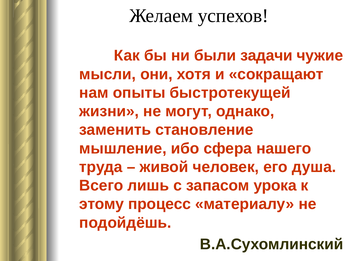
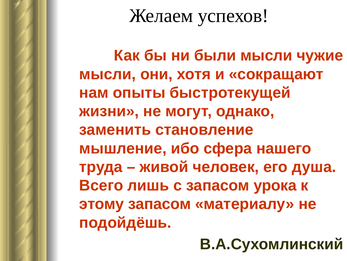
были задачи: задачи -> мысли
этому процесс: процесс -> запасом
